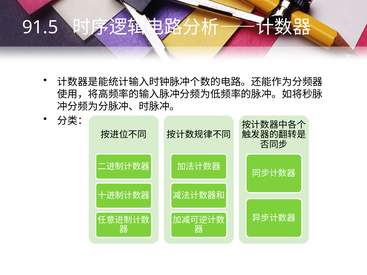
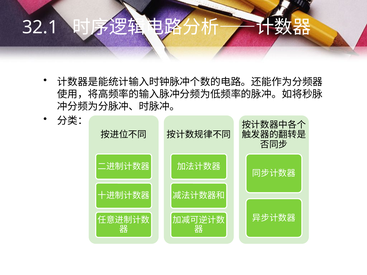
91.5: 91.5 -> 32.1
